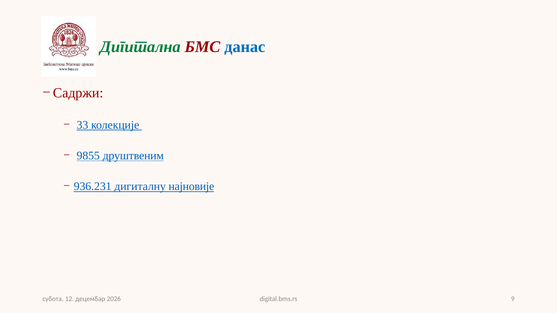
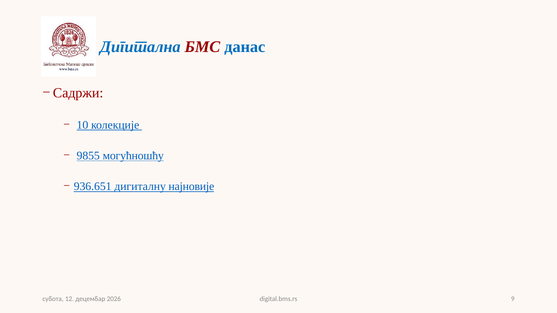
Дигитална colour: green -> blue
33: 33 -> 10
друштвеним: друштвеним -> могућношћу
936.231: 936.231 -> 936.651
